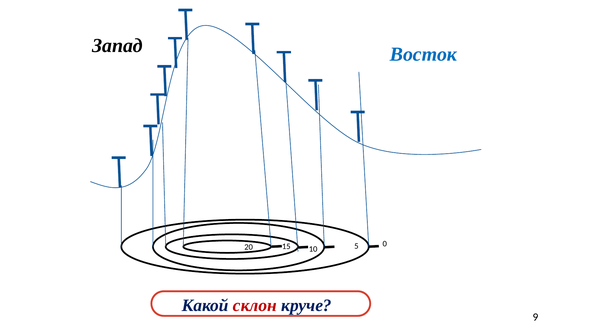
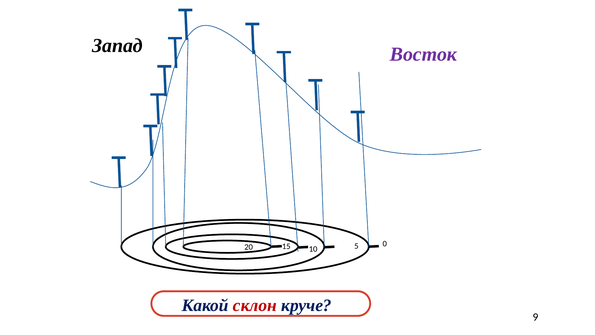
Восток colour: blue -> purple
